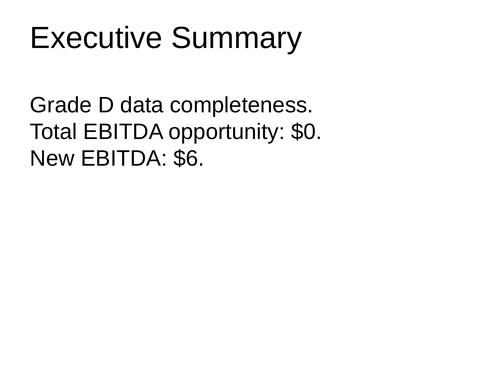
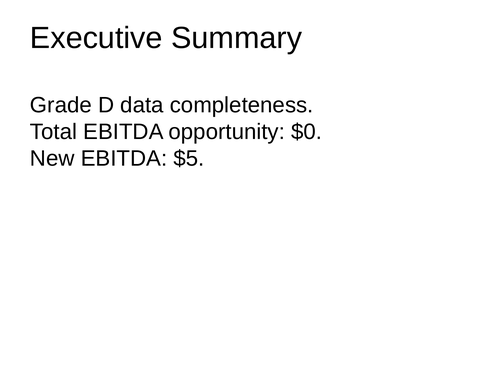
$6: $6 -> $5
